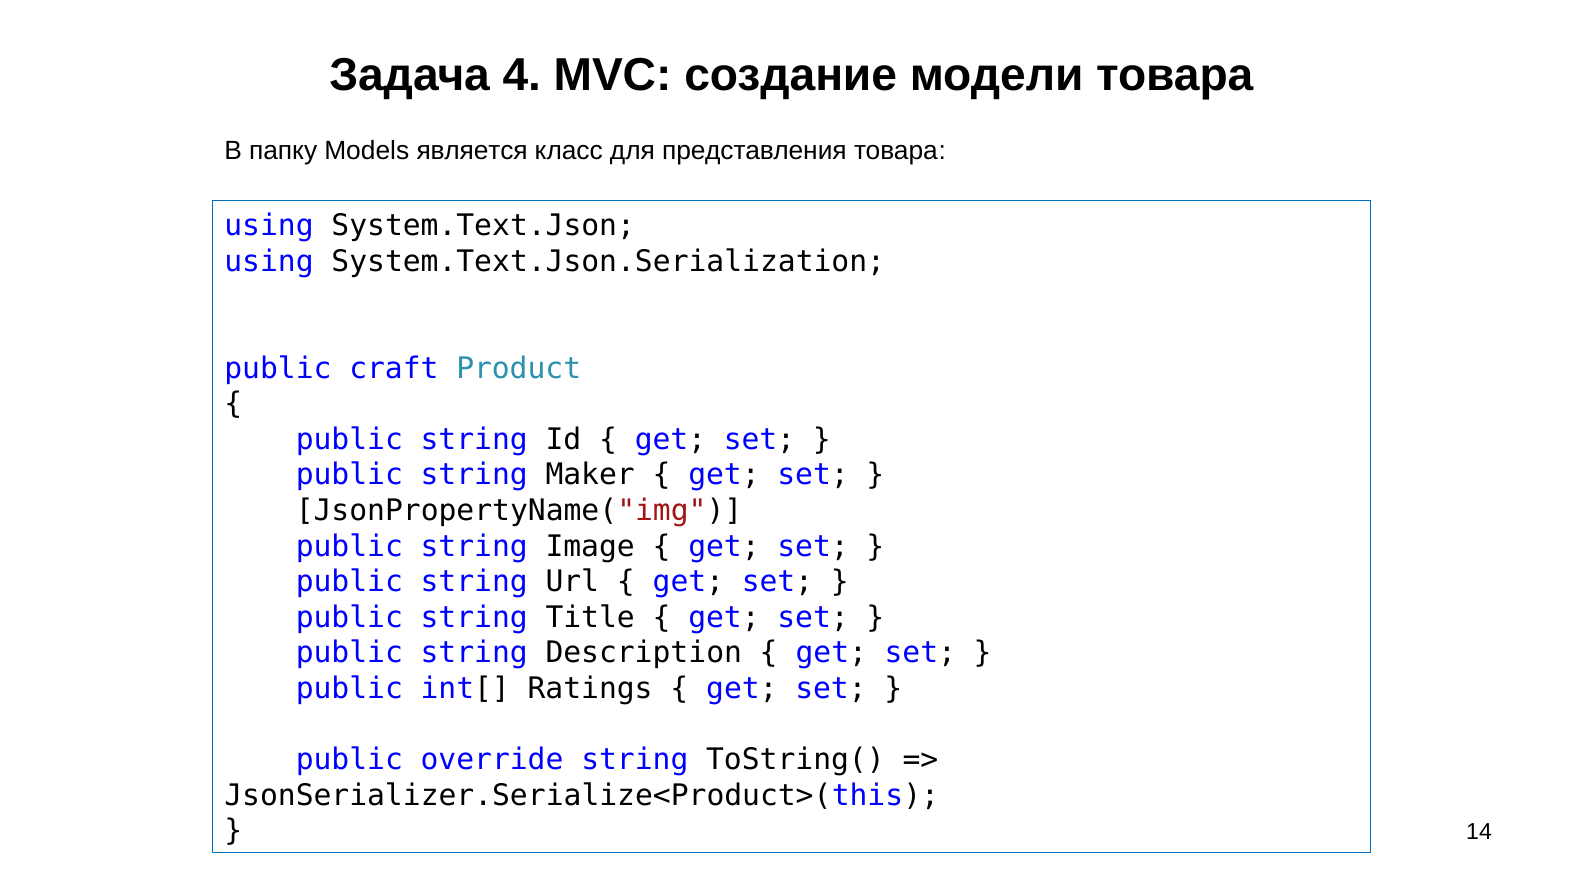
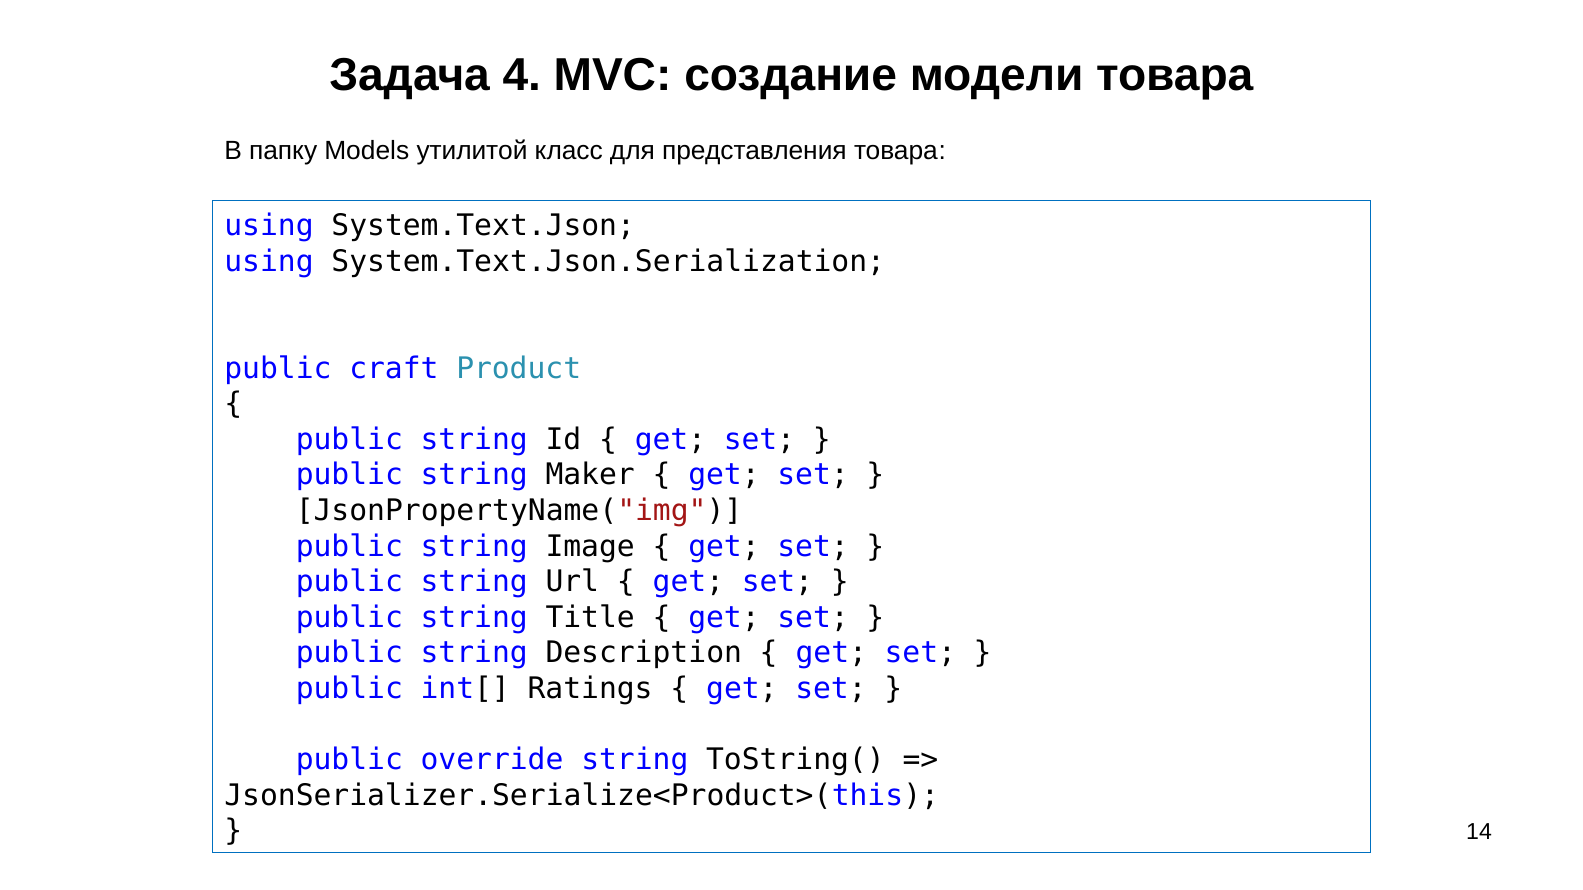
является: является -> утилитой
